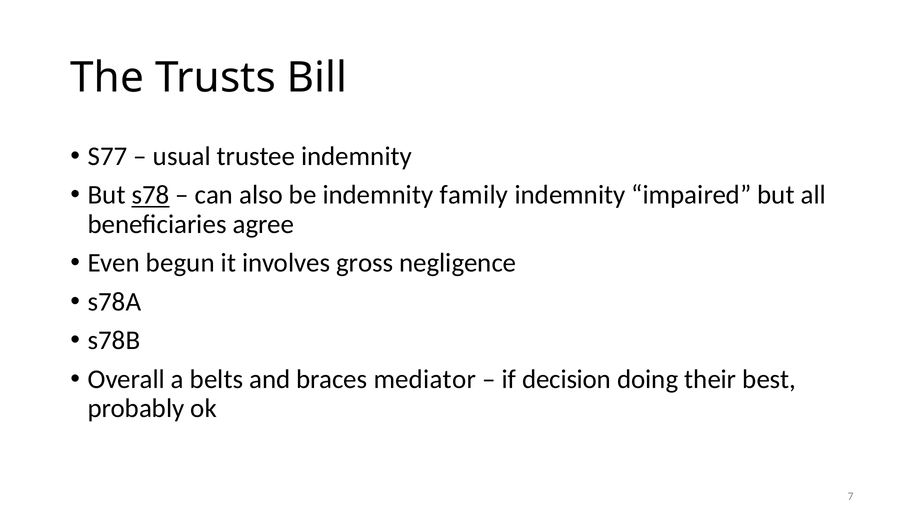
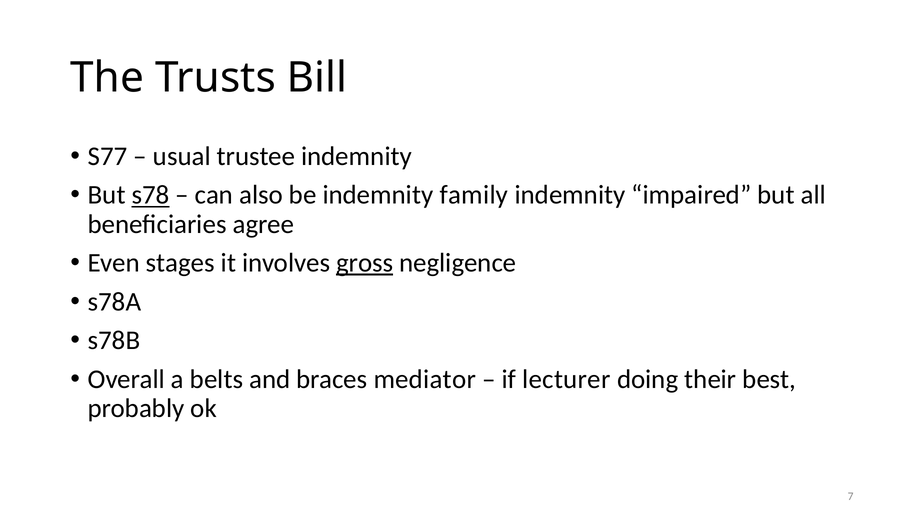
begun: begun -> stages
gross underline: none -> present
decision: decision -> lecturer
